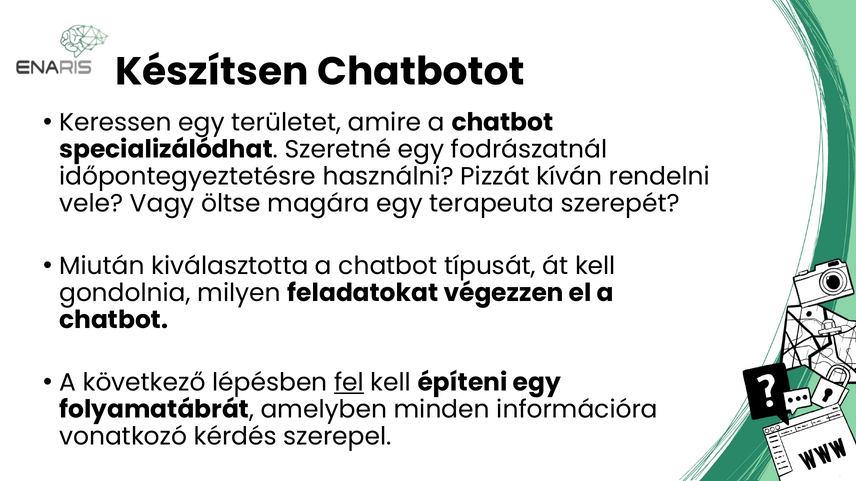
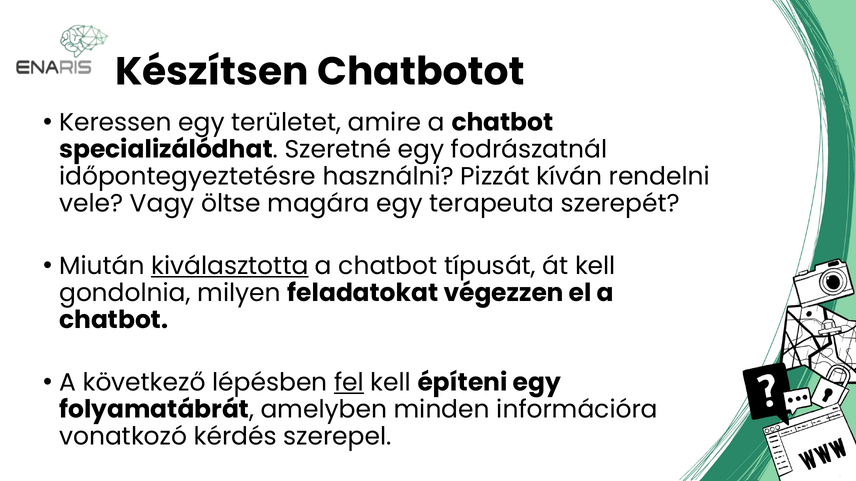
kiválasztotta underline: none -> present
